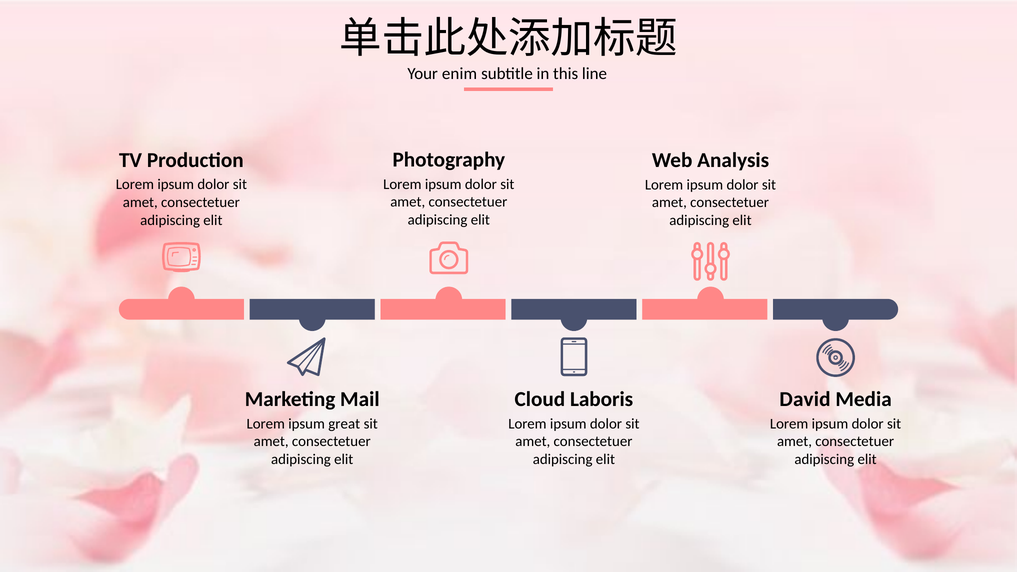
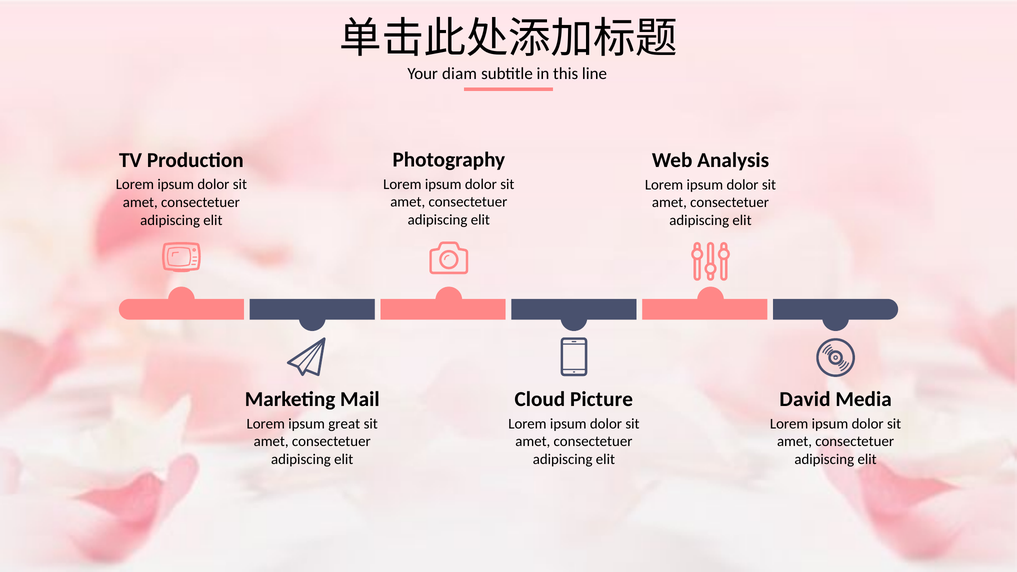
enim: enim -> diam
Laboris: Laboris -> Picture
